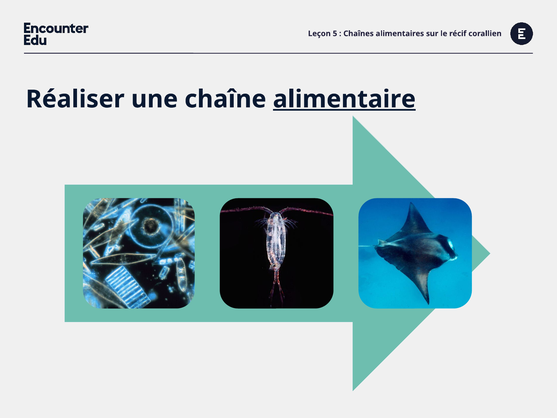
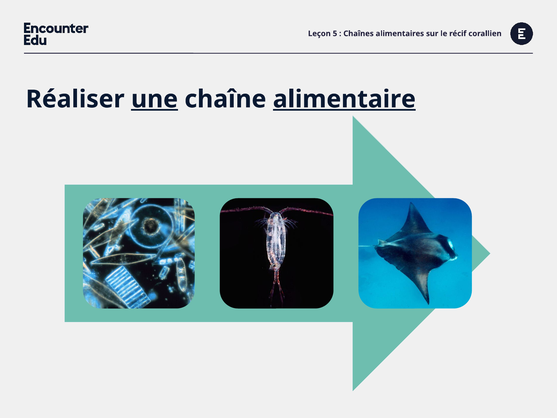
une underline: none -> present
